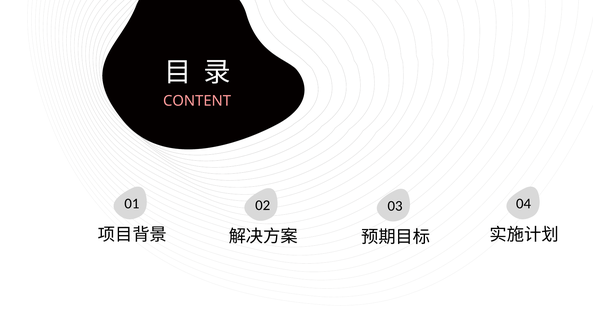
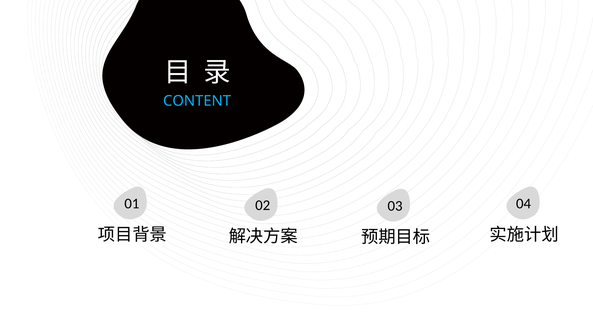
CONTENT colour: pink -> light blue
